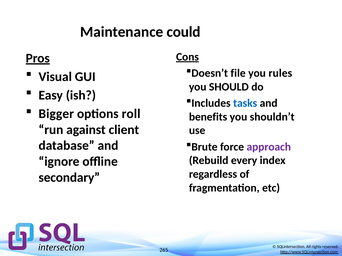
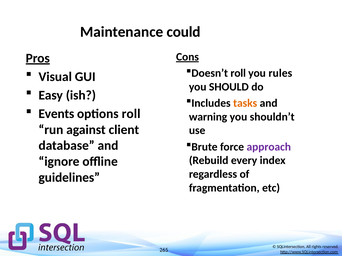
Doesn’t file: file -> roll
tasks colour: blue -> orange
Bigger: Bigger -> Events
benefits: benefits -> warning
secondary: secondary -> guidelines
